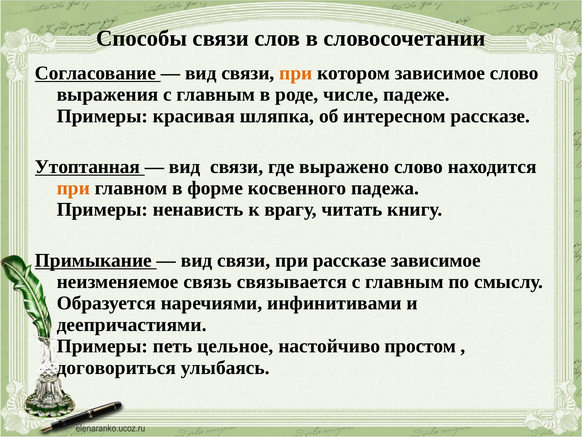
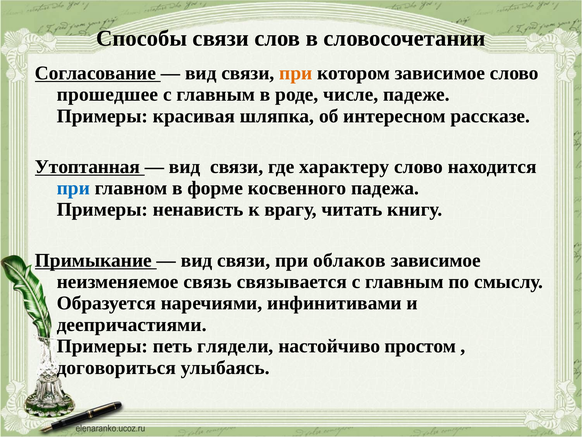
выражения: выражения -> прошедшее
выражено: выражено -> характеру
при at (73, 188) colour: orange -> blue
при рассказе: рассказе -> облаков
цельное: цельное -> глядели
